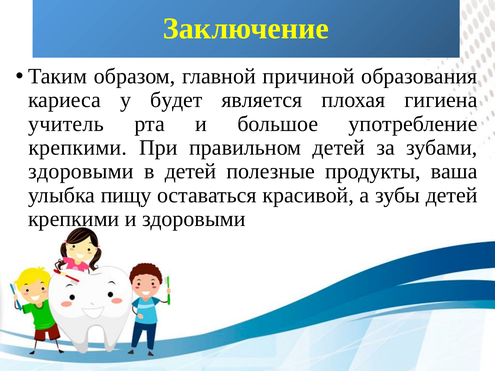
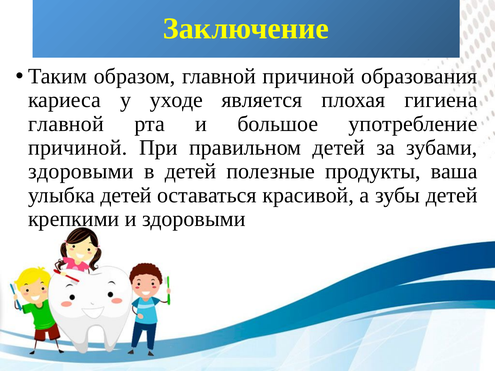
будет: будет -> уходе
учитель at (66, 124): учитель -> главной
крепкими at (78, 148): крепкими -> причиной
улыбка пищу: пищу -> детей
